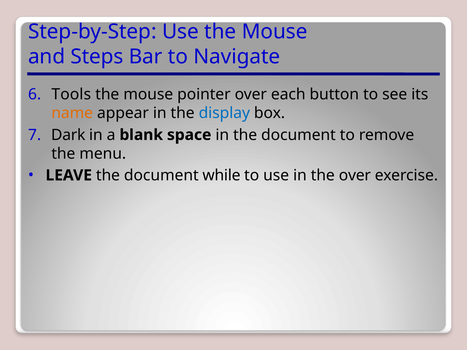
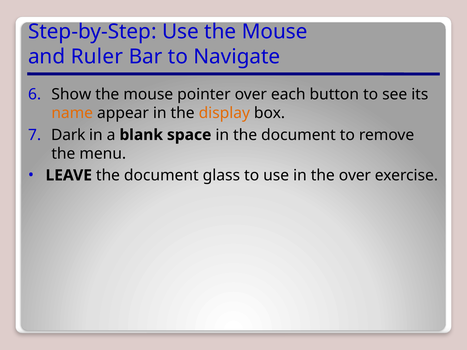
Steps: Steps -> Ruler
Tools: Tools -> Show
display colour: blue -> orange
while: while -> glass
